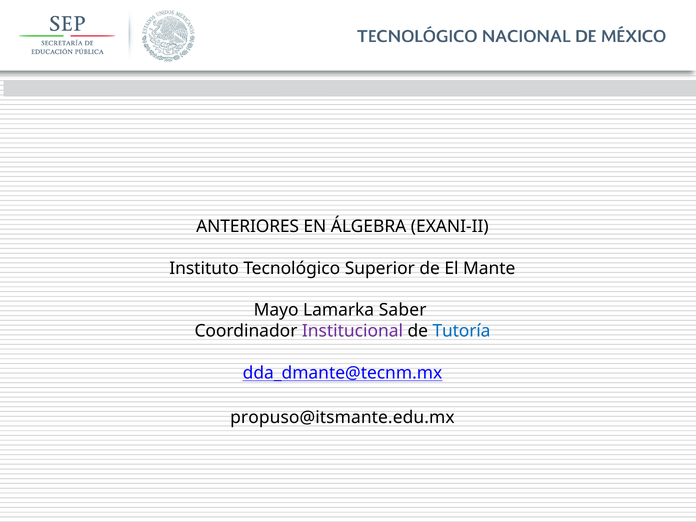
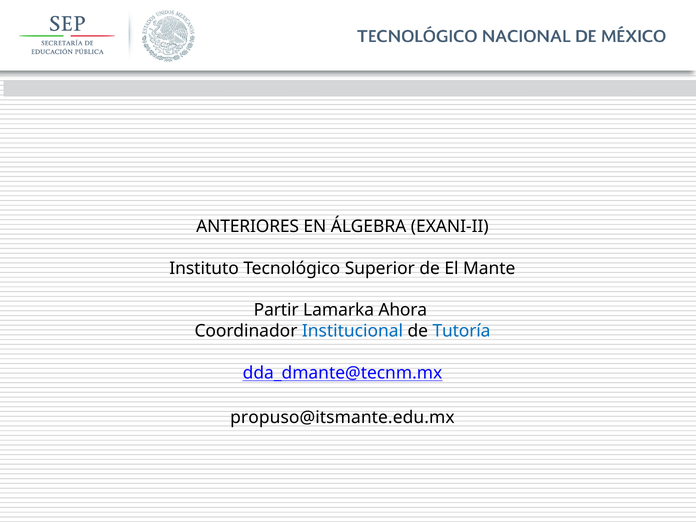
Mayo: Mayo -> Partir
Saber: Saber -> Ahora
Institucional colour: purple -> blue
